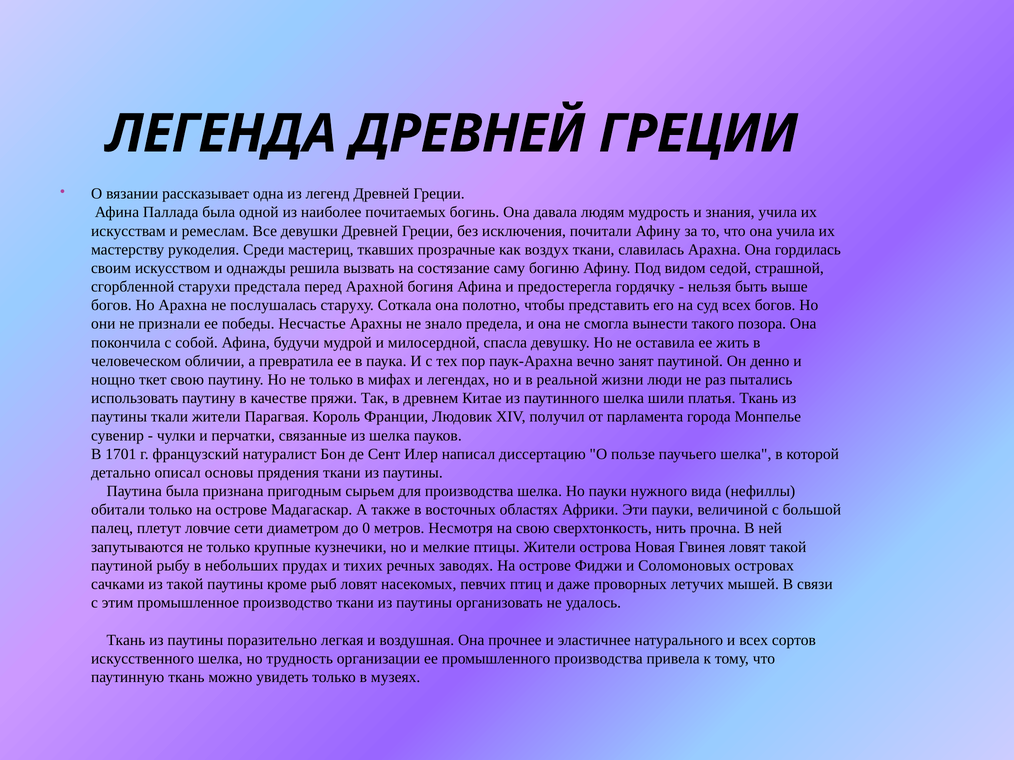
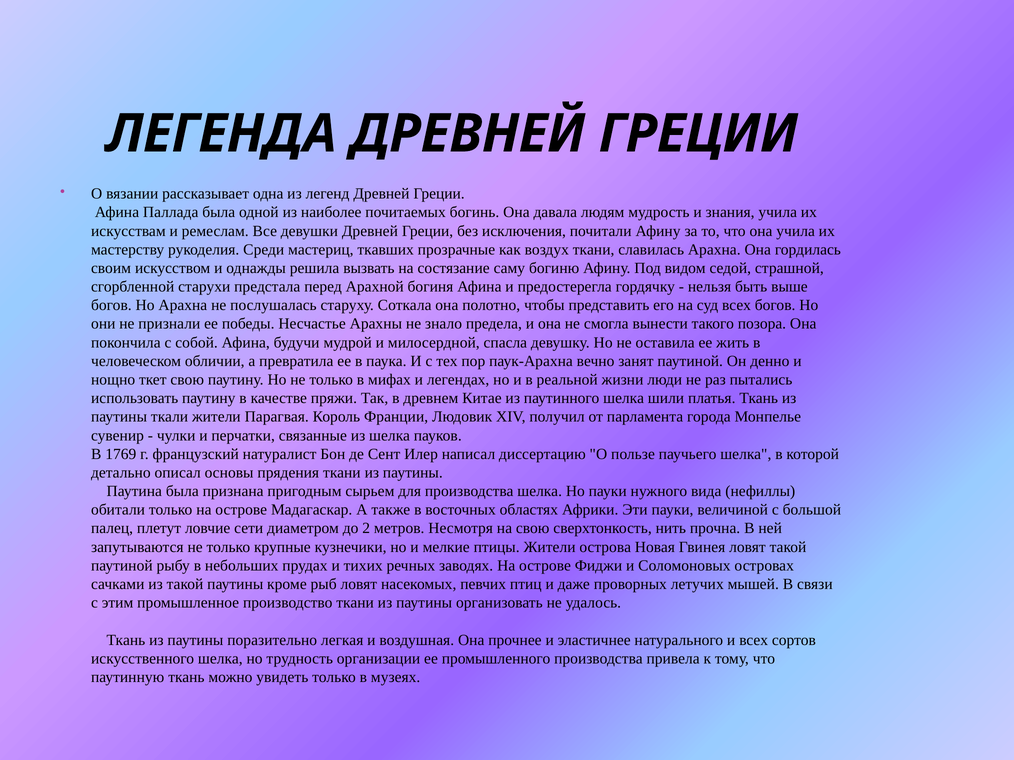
1701: 1701 -> 1769
0: 0 -> 2
